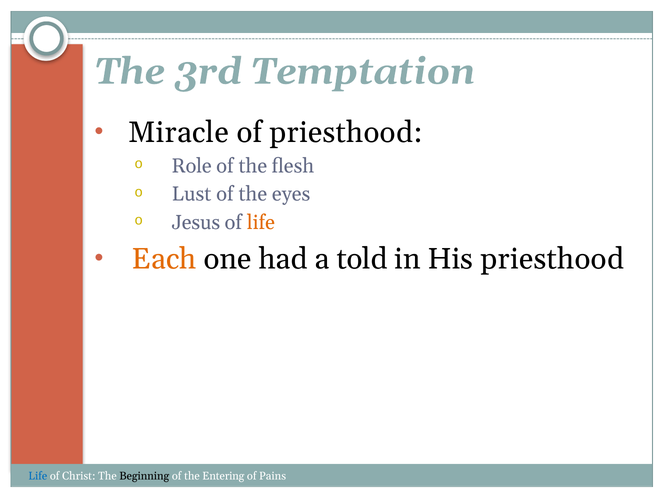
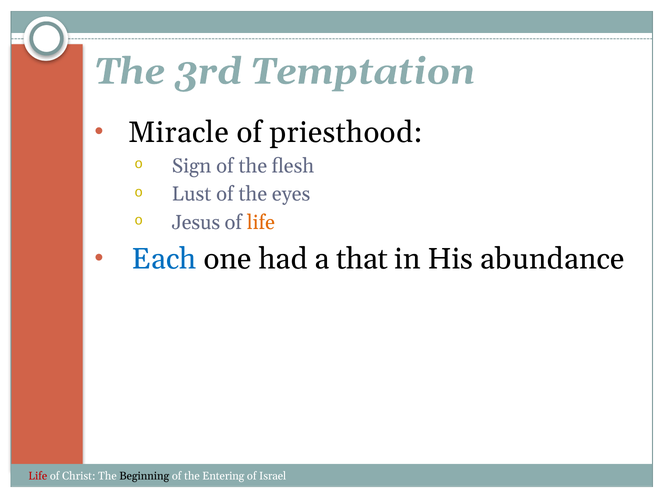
Role: Role -> Sign
Each colour: orange -> blue
told: told -> that
His priesthood: priesthood -> abundance
Life at (38, 476) colour: blue -> red
Pains: Pains -> Israel
